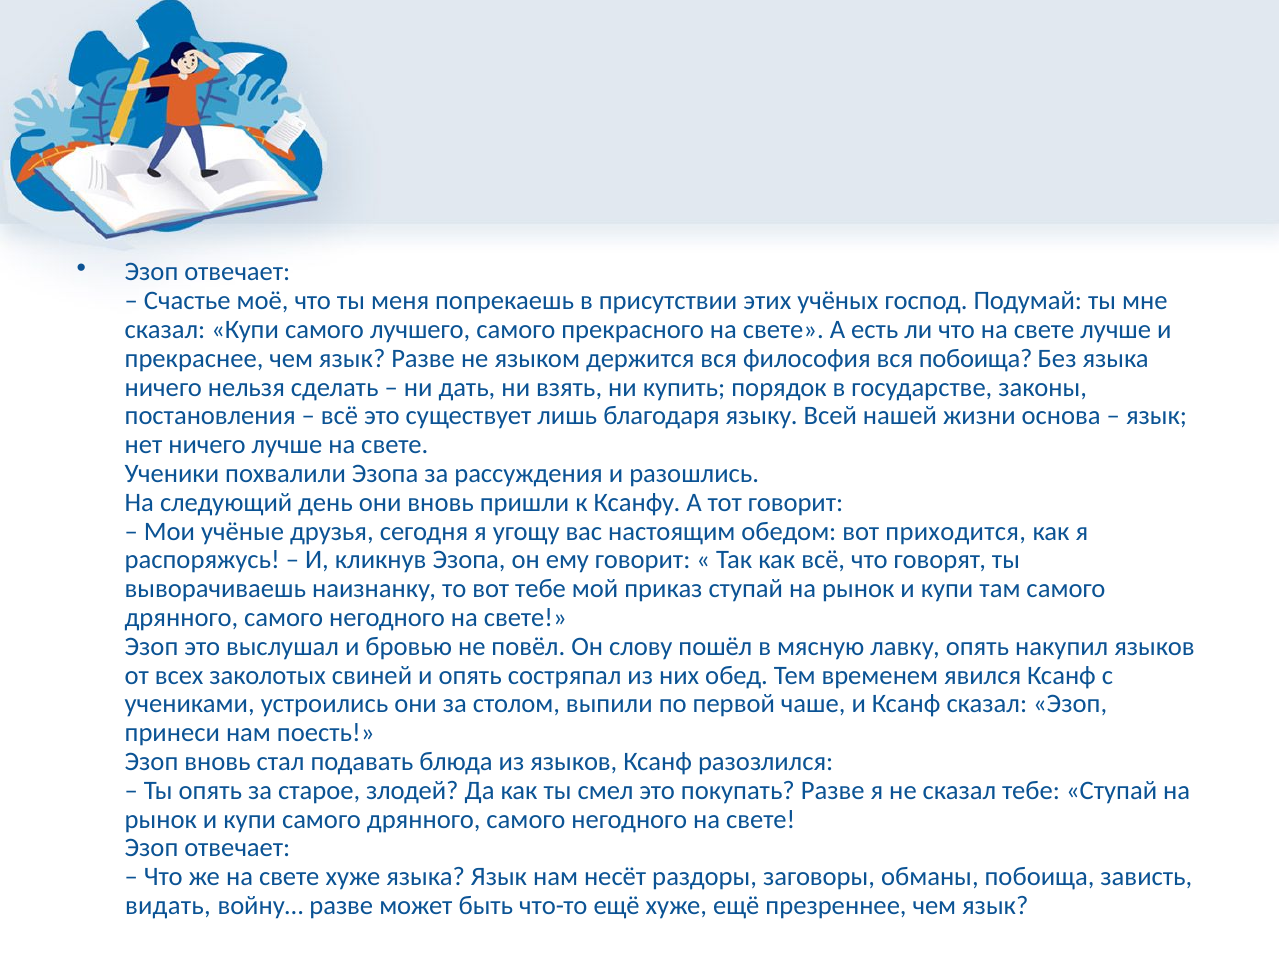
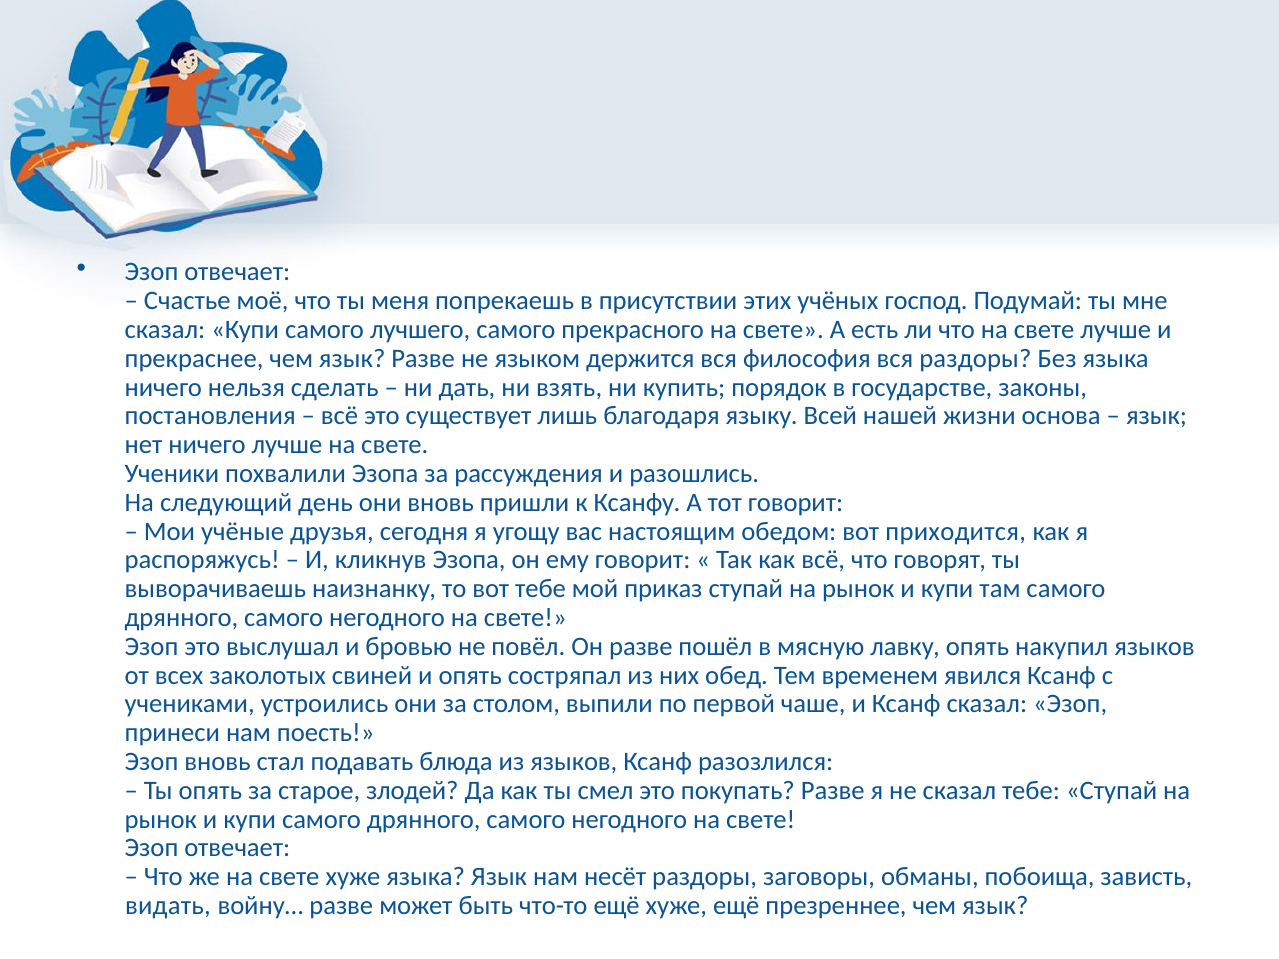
вся побоища: побоища -> раздоры
Он слову: слову -> разве
